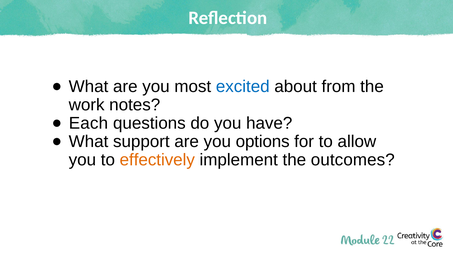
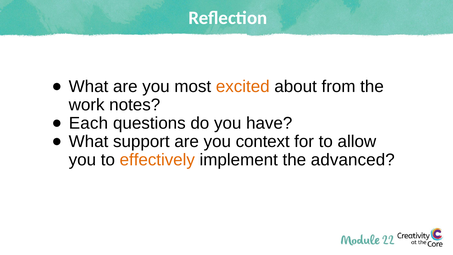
excited colour: blue -> orange
options: options -> context
outcomes: outcomes -> advanced
